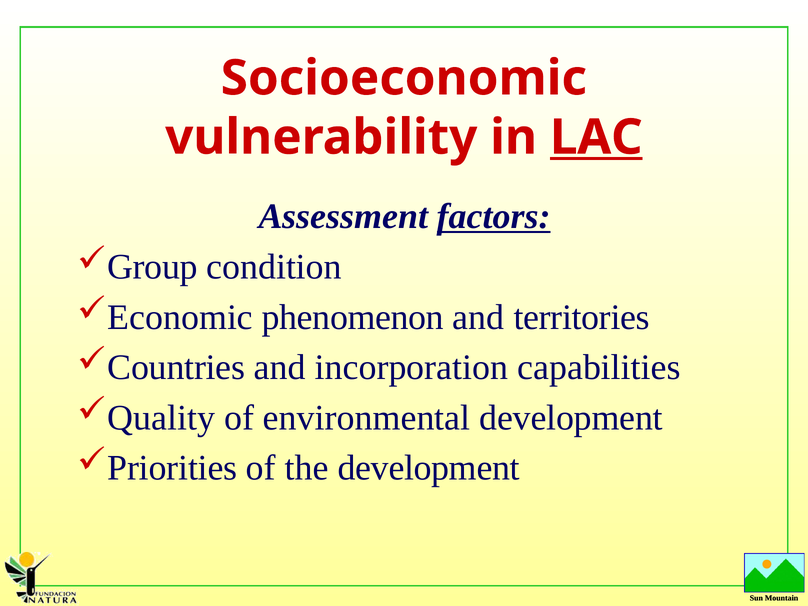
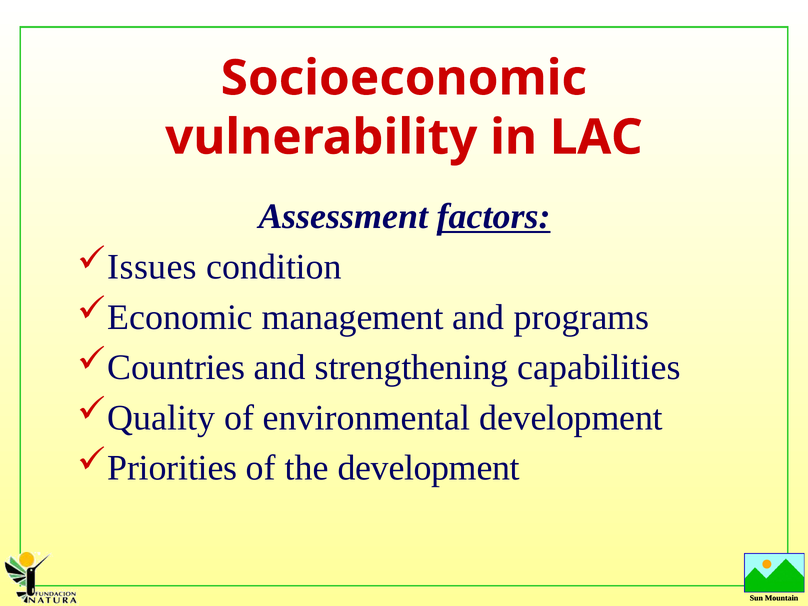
LAC underline: present -> none
Group: Group -> Issues
phenomenon: phenomenon -> management
territories: territories -> programs
incorporation: incorporation -> strengthening
